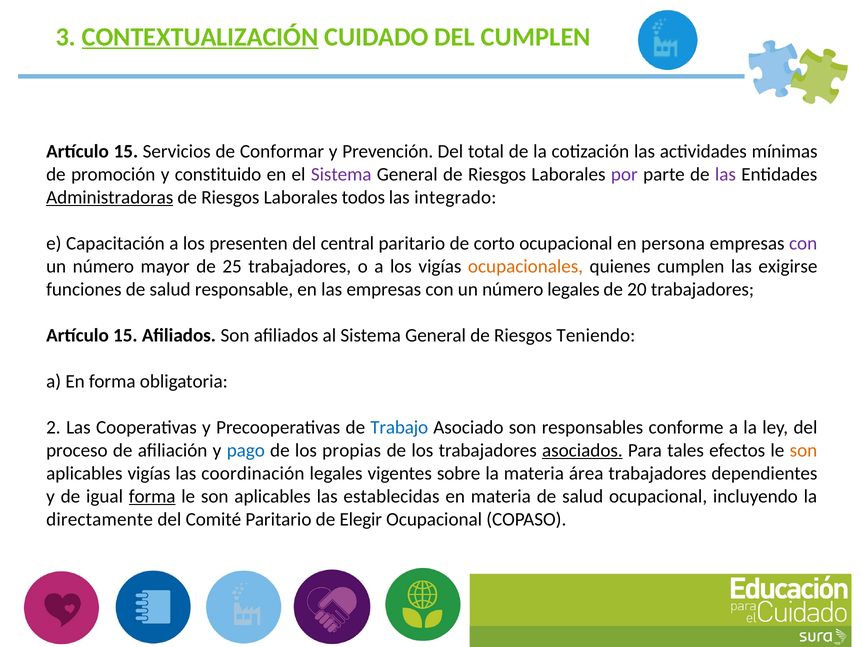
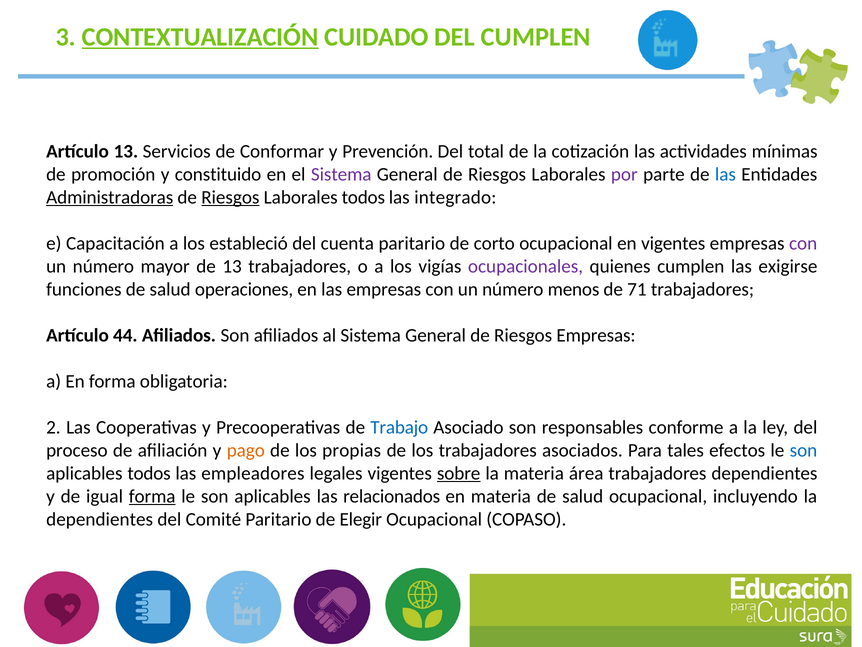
15 at (126, 151): 15 -> 13
las at (725, 174) colour: purple -> blue
Riesgos at (230, 197) underline: none -> present
presenten: presenten -> estableció
central: central -> cuenta
en persona: persona -> vigentes
de 25: 25 -> 13
ocupacionales colour: orange -> purple
responsable: responsable -> operaciones
número legales: legales -> menos
20: 20 -> 71
15 at (125, 335): 15 -> 44
Riesgos Teniendo: Teniendo -> Empresas
pago colour: blue -> orange
asociados underline: present -> none
son at (803, 450) colour: orange -> blue
aplicables vigías: vigías -> todos
coordinación: coordinación -> empleadores
sobre underline: none -> present
establecidas: establecidas -> relacionados
directamente at (100, 519): directamente -> dependientes
